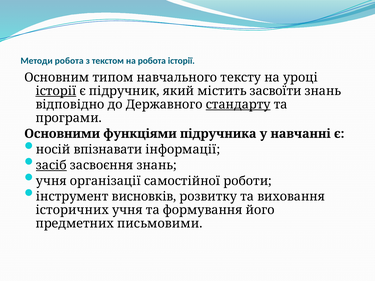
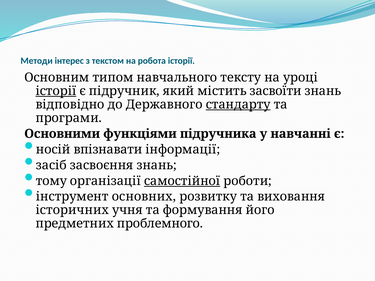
Методи робота: робота -> інтерес
засіб underline: present -> none
учня at (51, 181): учня -> тому
самостійної underline: none -> present
висновків: висновків -> основних
письмовими: письмовими -> проблемного
